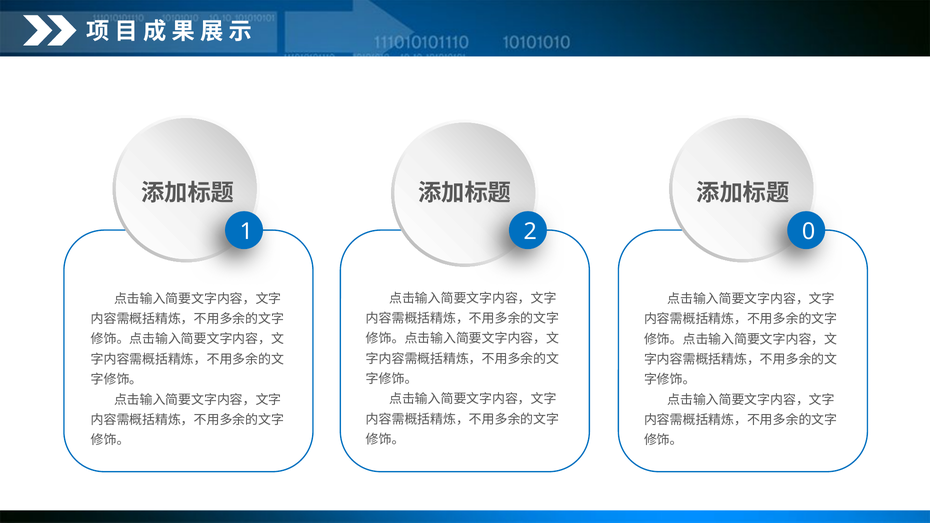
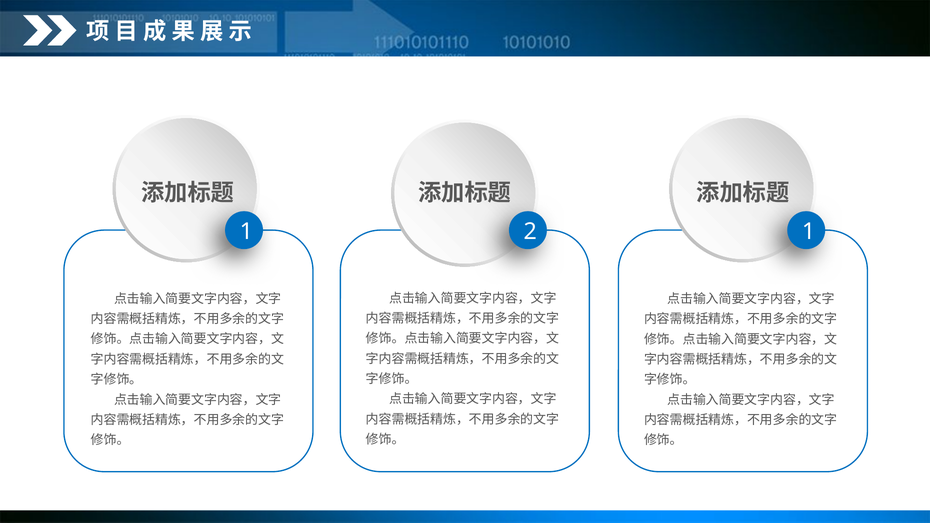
2 0: 0 -> 1
